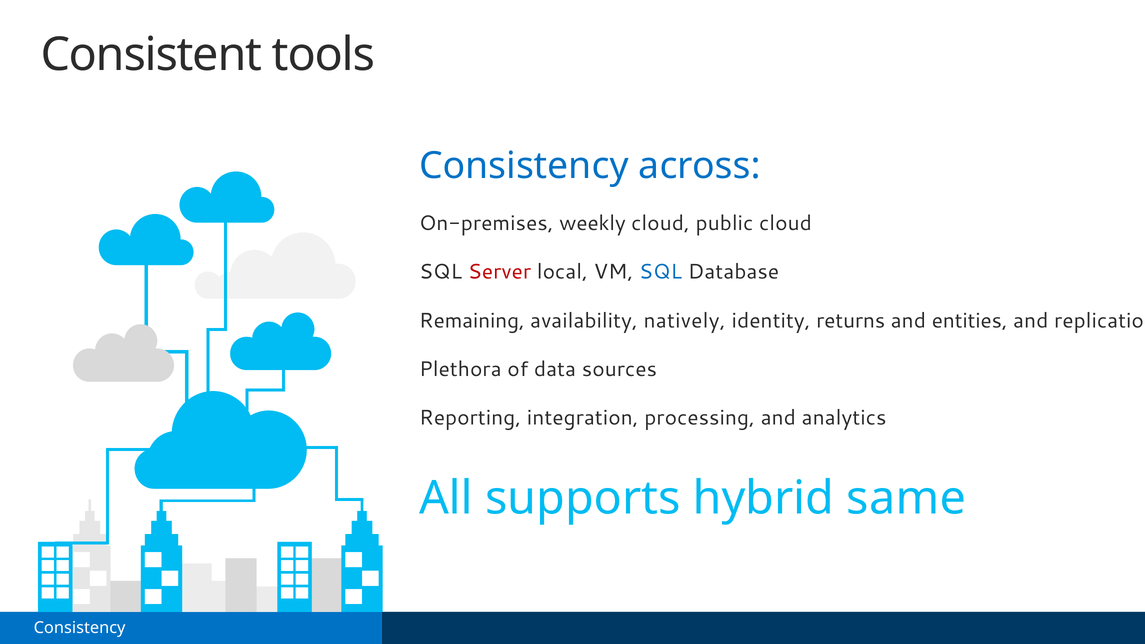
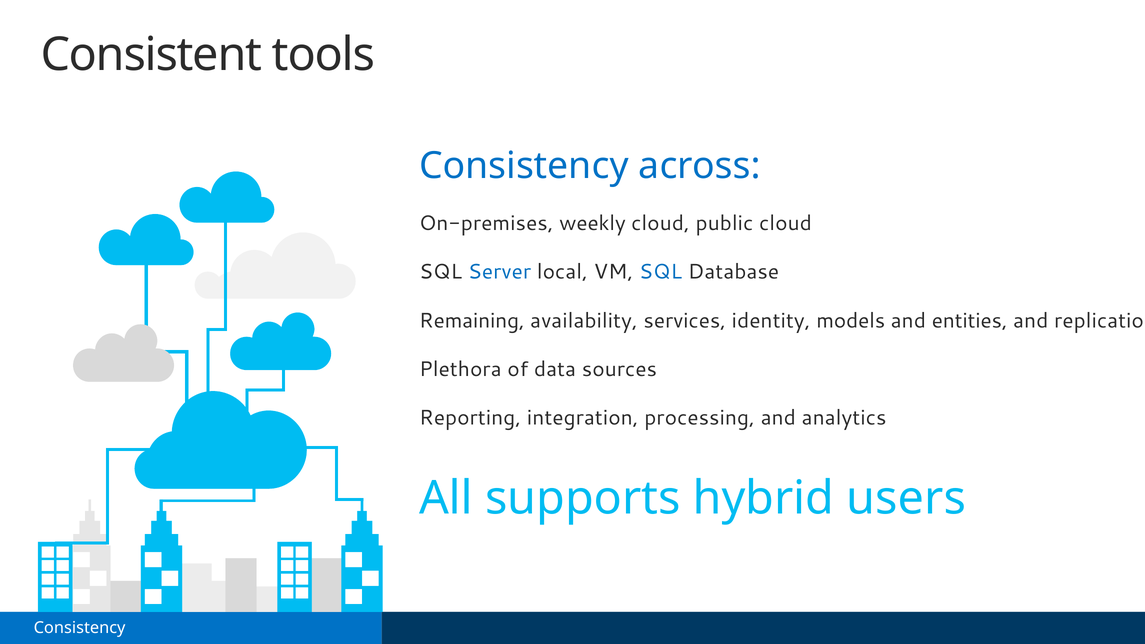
Server colour: red -> blue
natively: natively -> services
returns: returns -> models
same: same -> users
